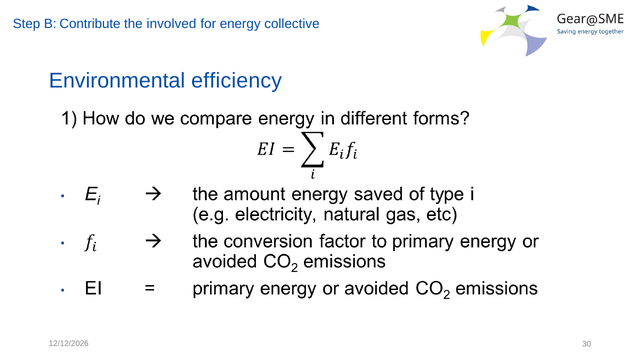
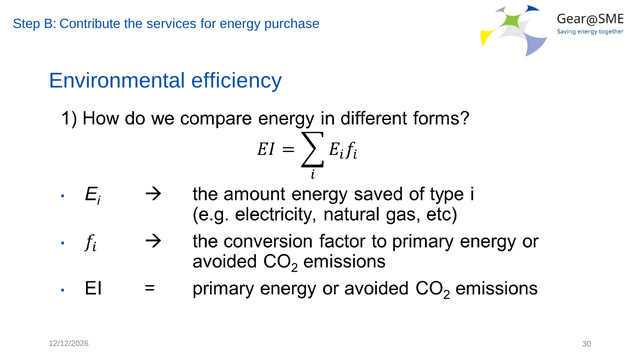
involved: involved -> services
collective: collective -> purchase
